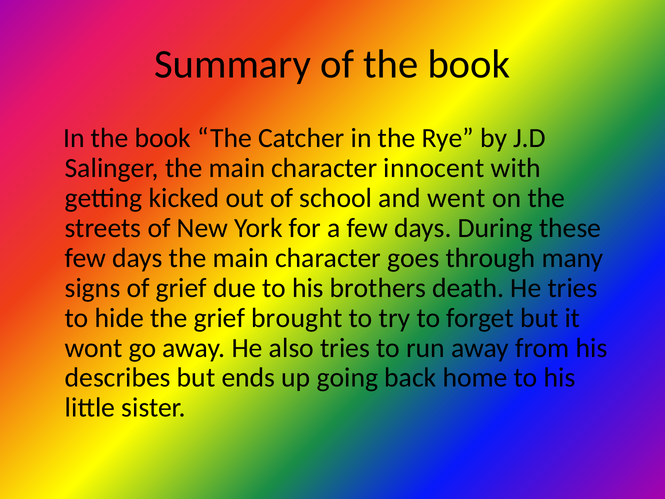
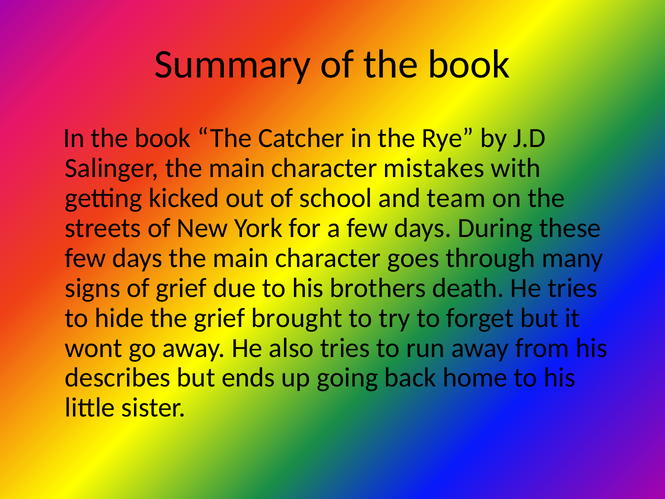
innocent: innocent -> mistakes
went: went -> team
